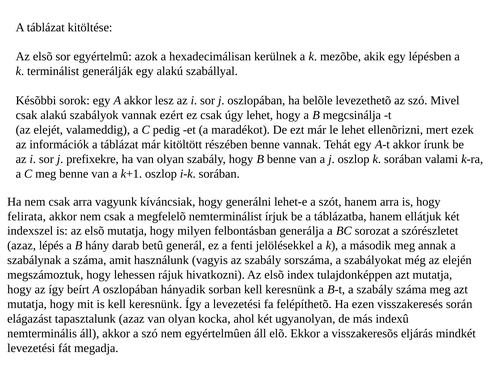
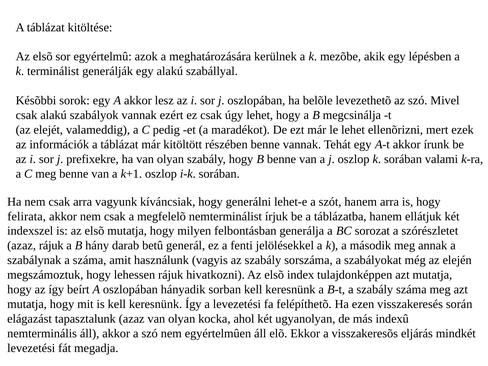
hexadecimálisan: hexadecimálisan -> meghatározására
azaz lépés: lépés -> rájuk
